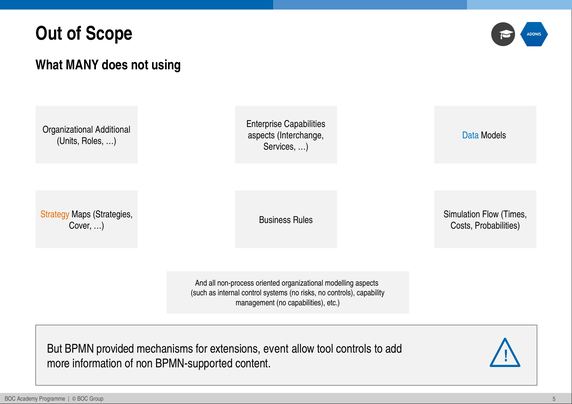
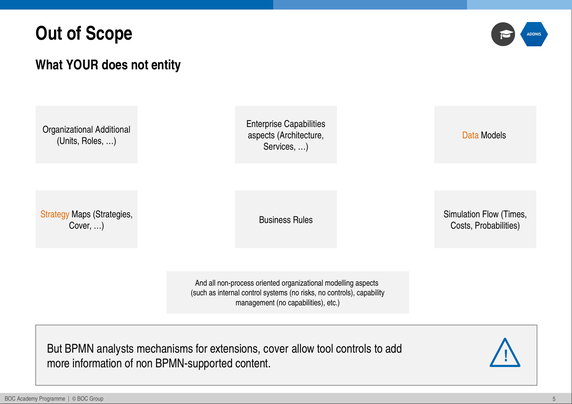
MANY: MANY -> YOUR
using: using -> entity
Interchange: Interchange -> Architecture
Data colour: blue -> orange
provided: provided -> analysts
extensions event: event -> cover
